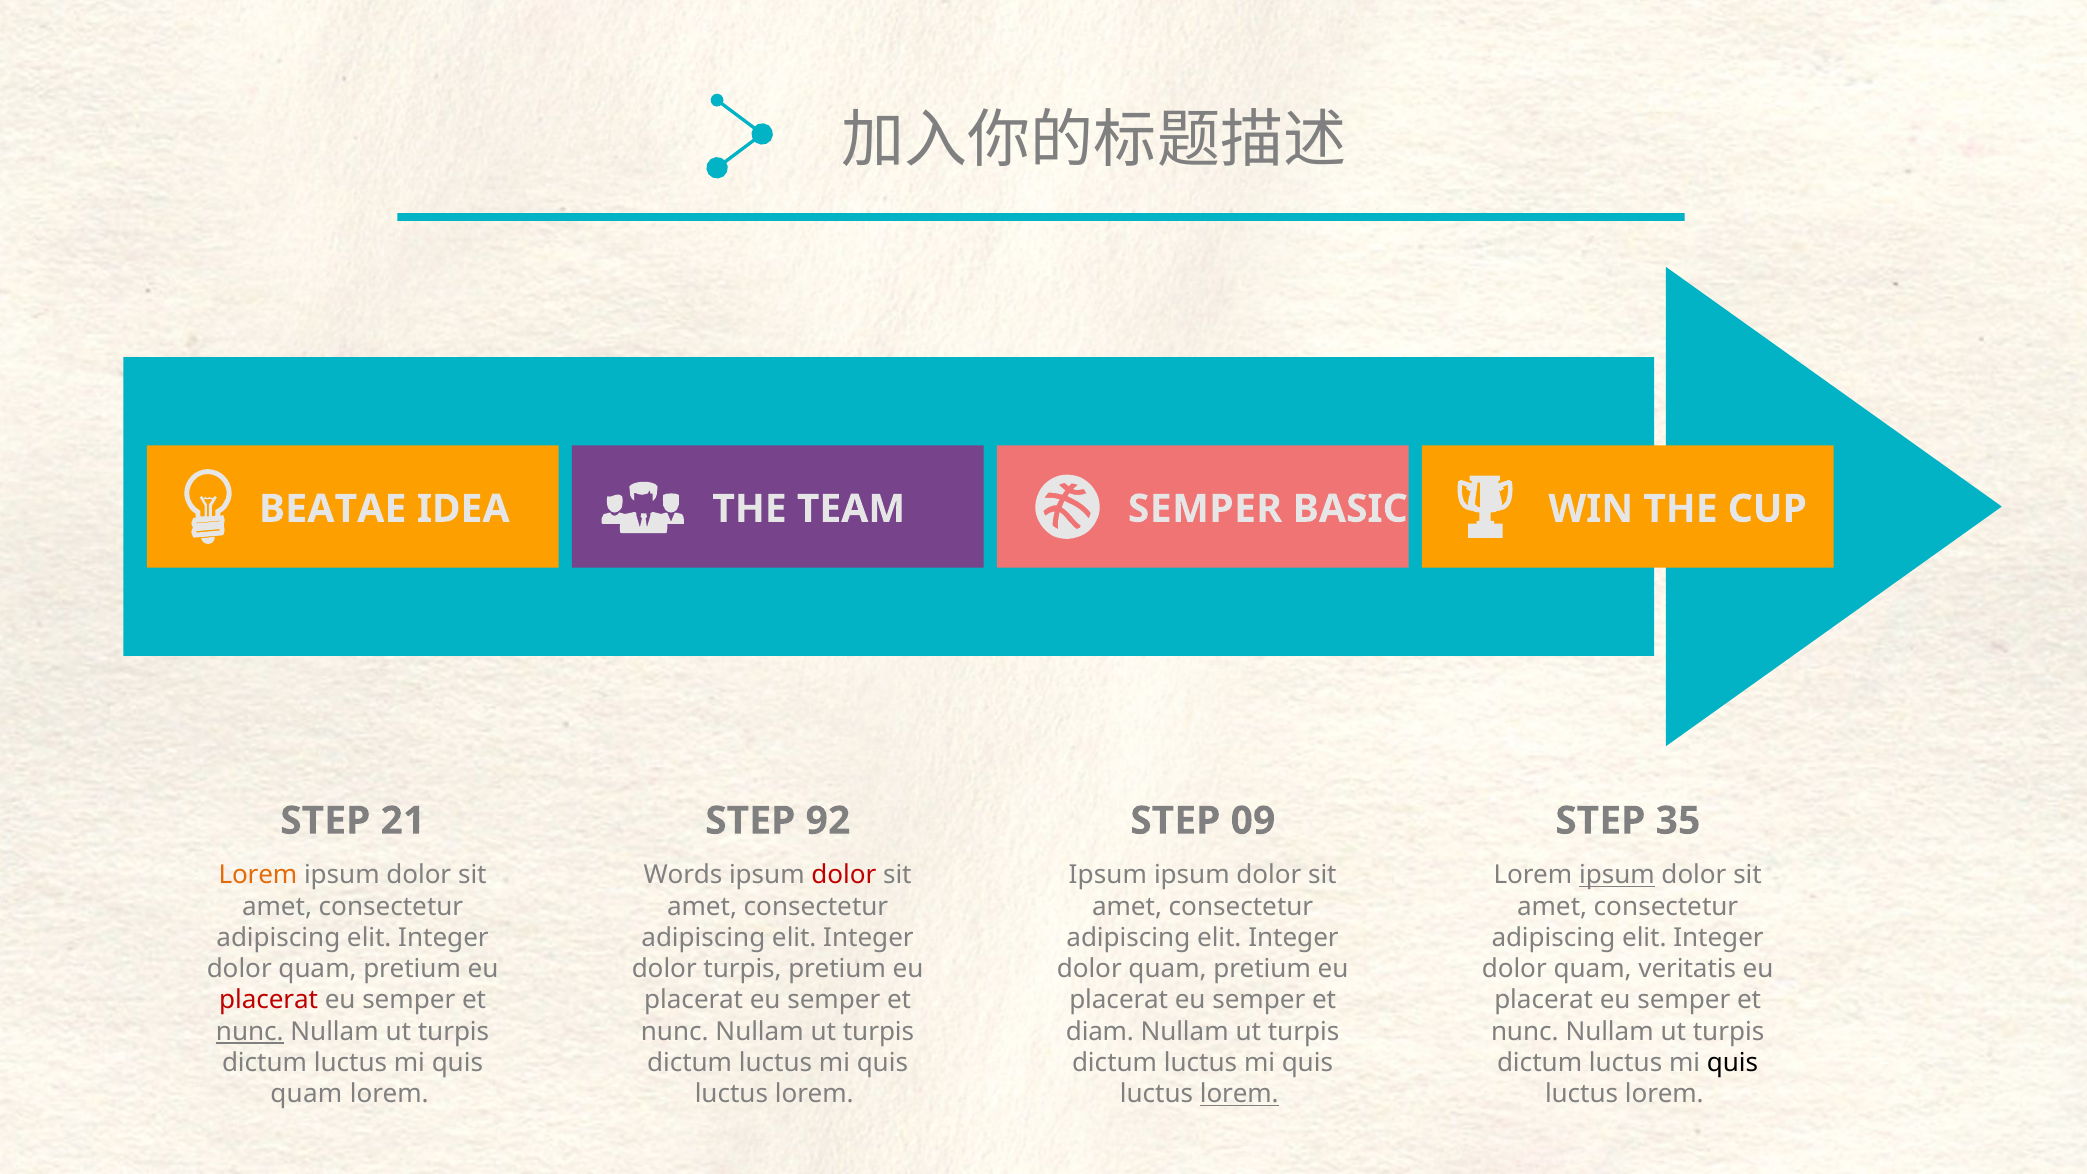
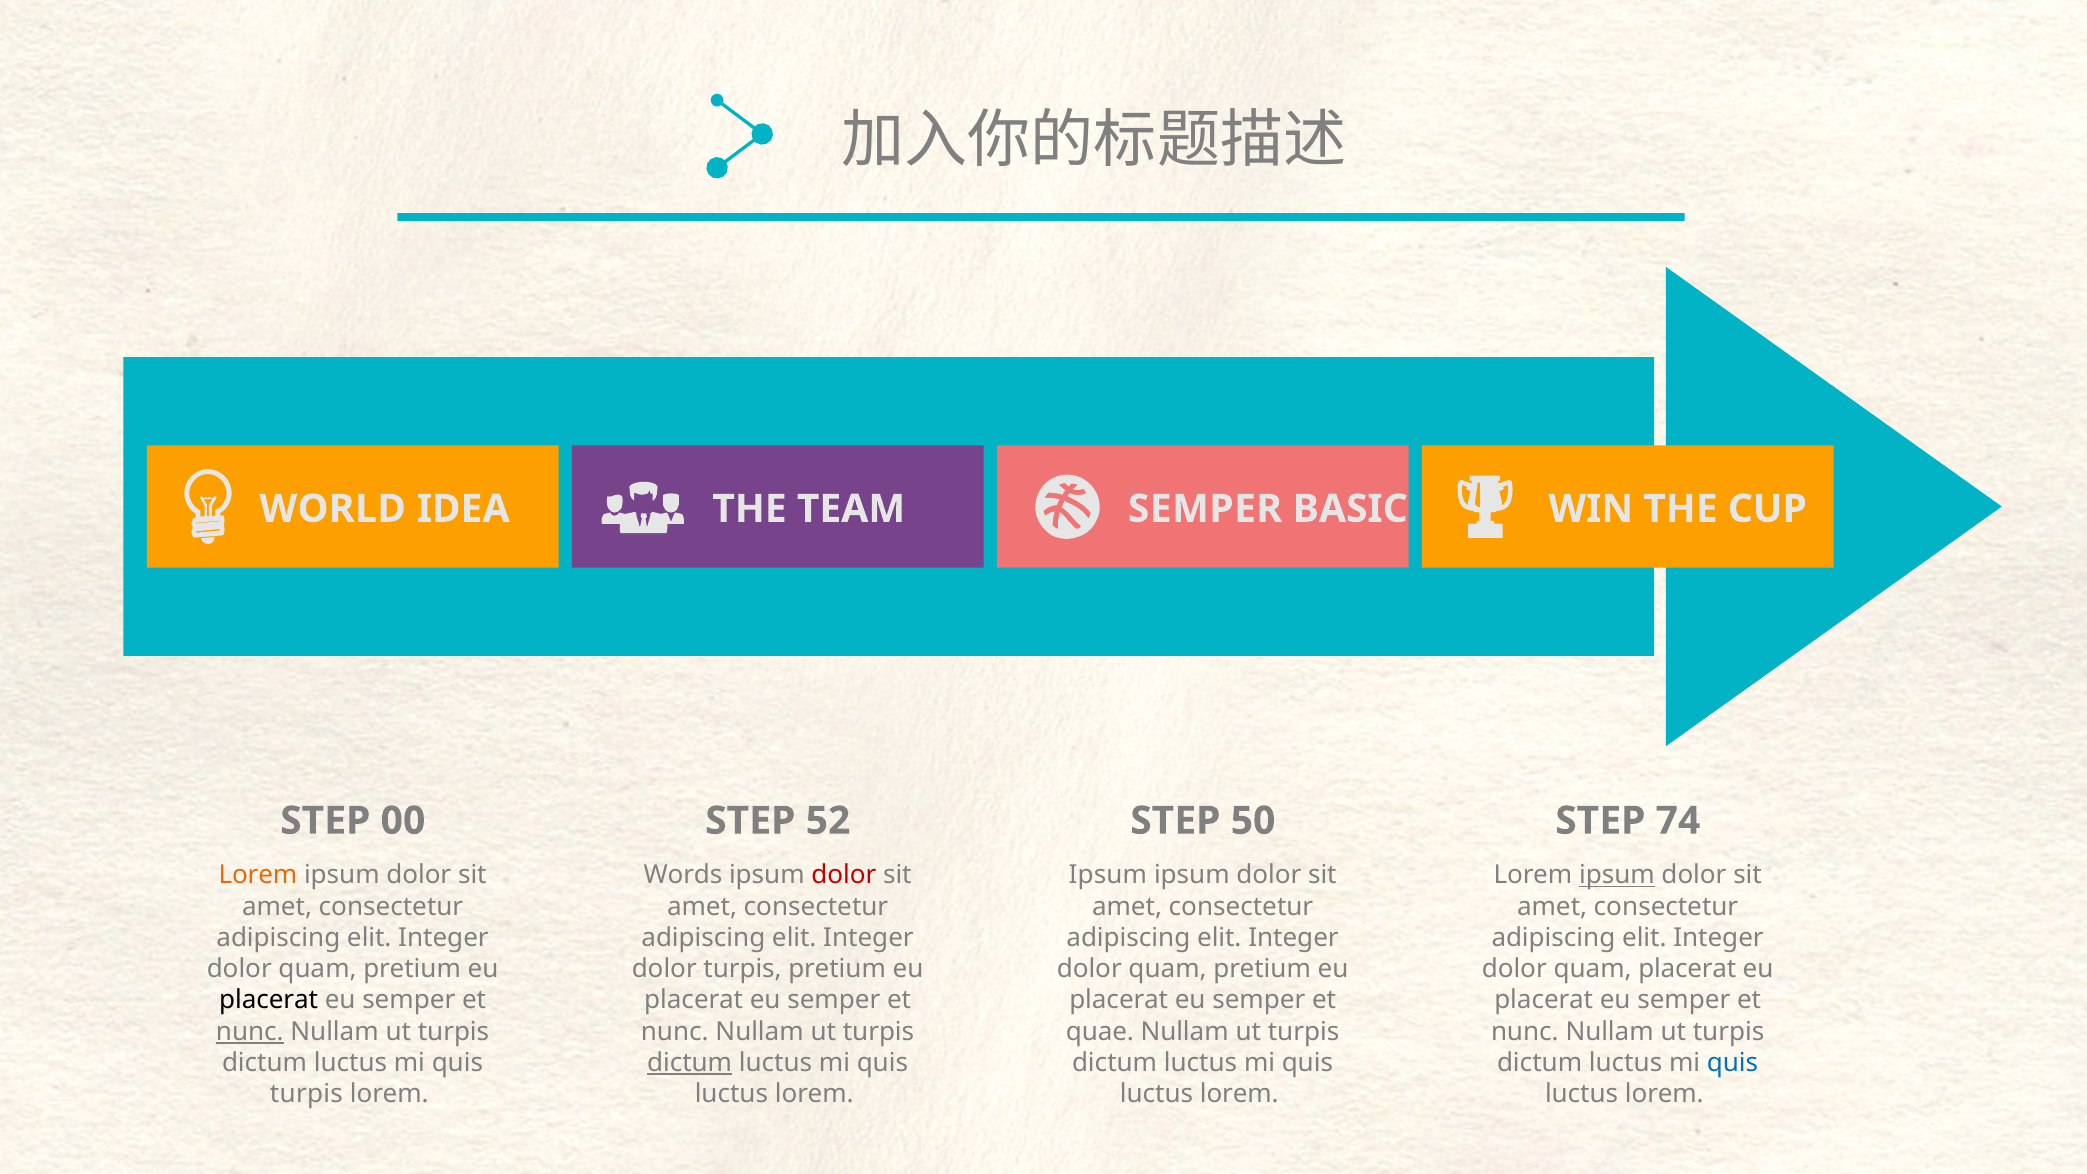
BEATAE: BEATAE -> WORLD
21: 21 -> 00
92: 92 -> 52
09: 09 -> 50
35: 35 -> 74
quam veritatis: veritatis -> placerat
placerat at (269, 1001) colour: red -> black
diam: diam -> quae
dictum at (690, 1063) underline: none -> present
quis at (1732, 1063) colour: black -> blue
quam at (306, 1095): quam -> turpis
lorem at (1239, 1095) underline: present -> none
